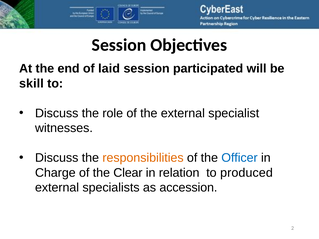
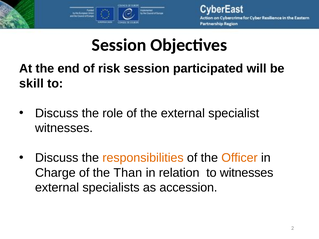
laid: laid -> risk
Officer colour: blue -> orange
Clear: Clear -> Than
to produced: produced -> witnesses
